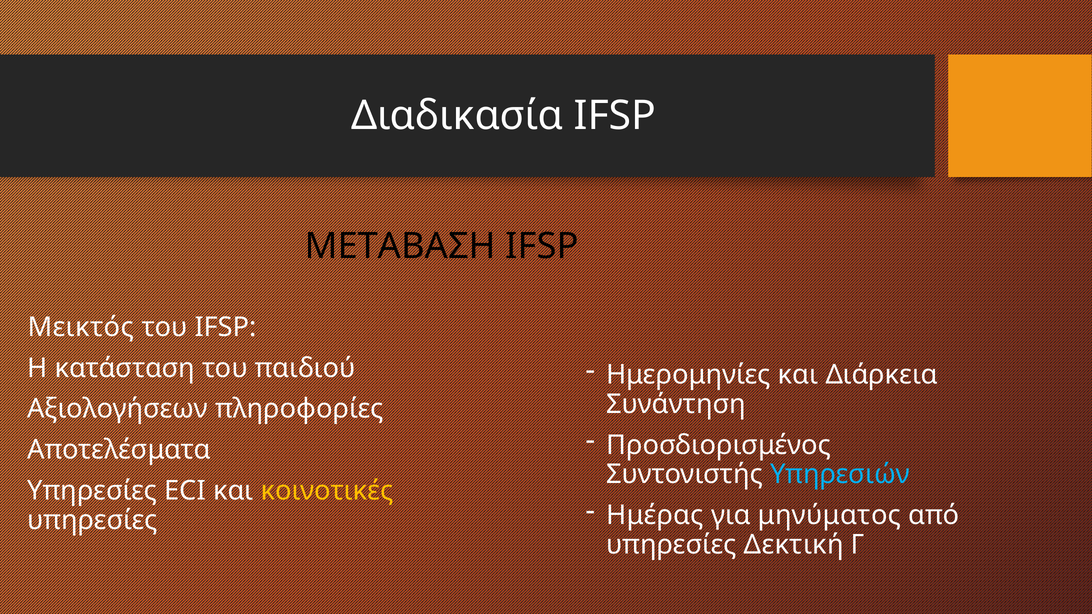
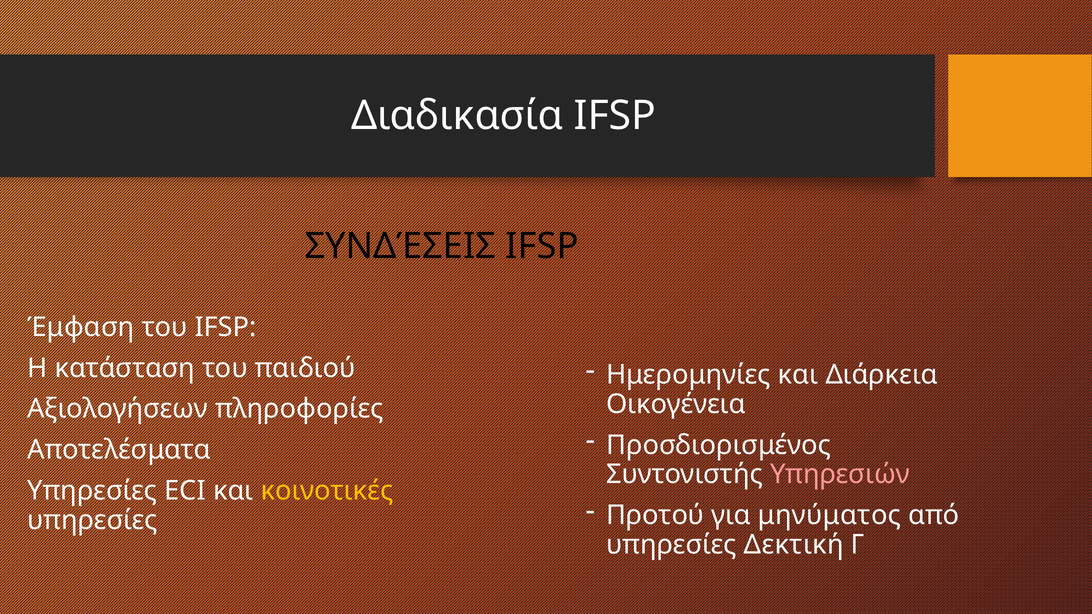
ΜΕΤΑΒΑΣΗ: ΜΕΤΑΒΑΣΗ -> ΣΥΝΔΈΣΕΙΣ
Μεικτός: Μεικτός -> Έμφαση
Συνάντηση: Συνάντηση -> Οικογένεια
Υπηρεσιών colour: light blue -> pink
Ημέρας: Ημέρας -> Προτού
